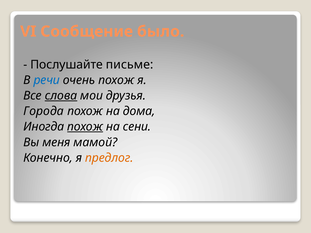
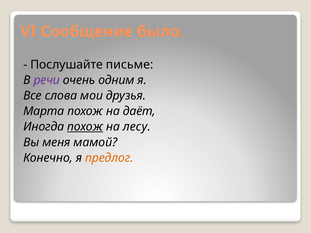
речи colour: blue -> purple
очень похож: похож -> одним
слова underline: present -> none
Города: Города -> Марта
дома: дома -> даёт
сени: сени -> лесу
